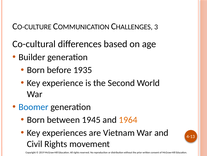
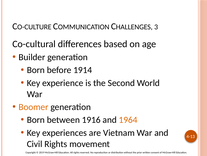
1935: 1935 -> 1914
Boomer colour: blue -> orange
1945: 1945 -> 1916
